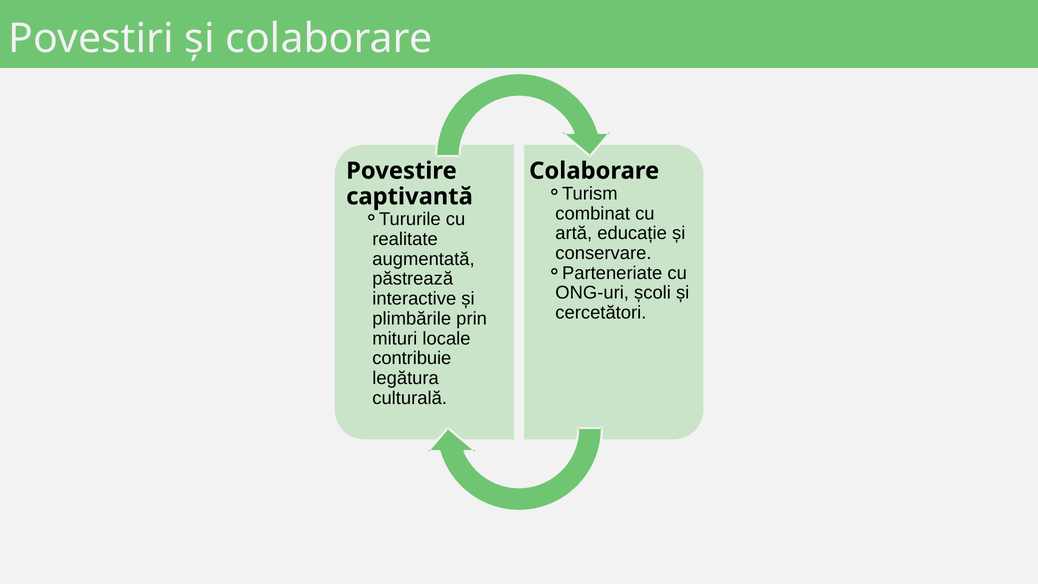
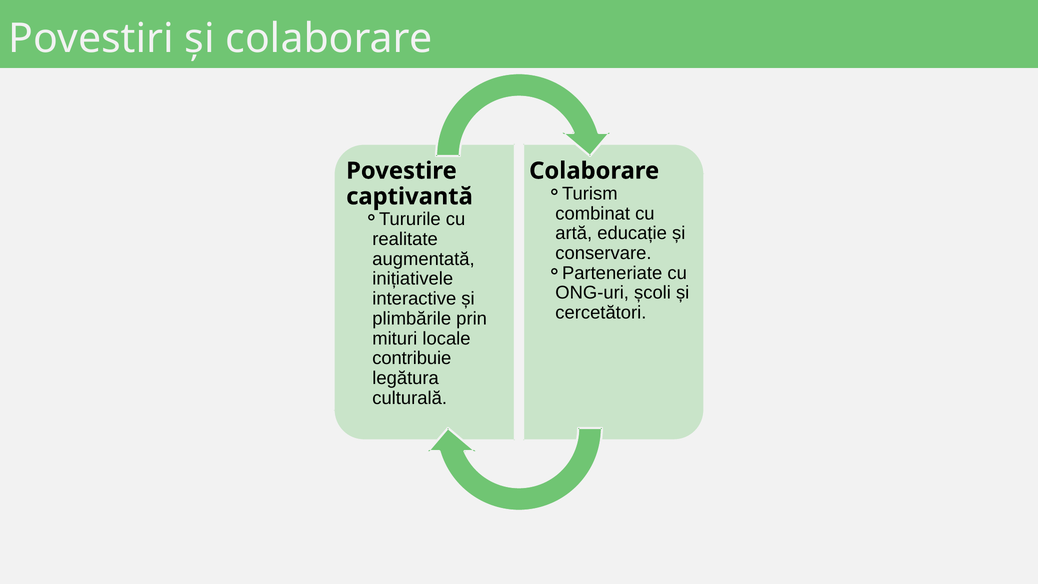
păstrează: păstrează -> inițiativele
